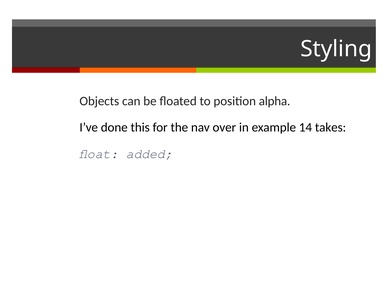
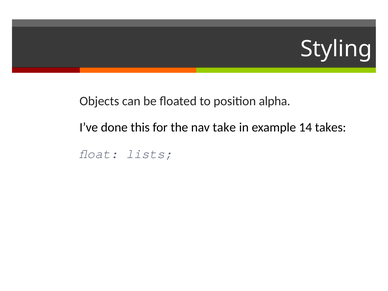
over: over -> take
added: added -> lists
